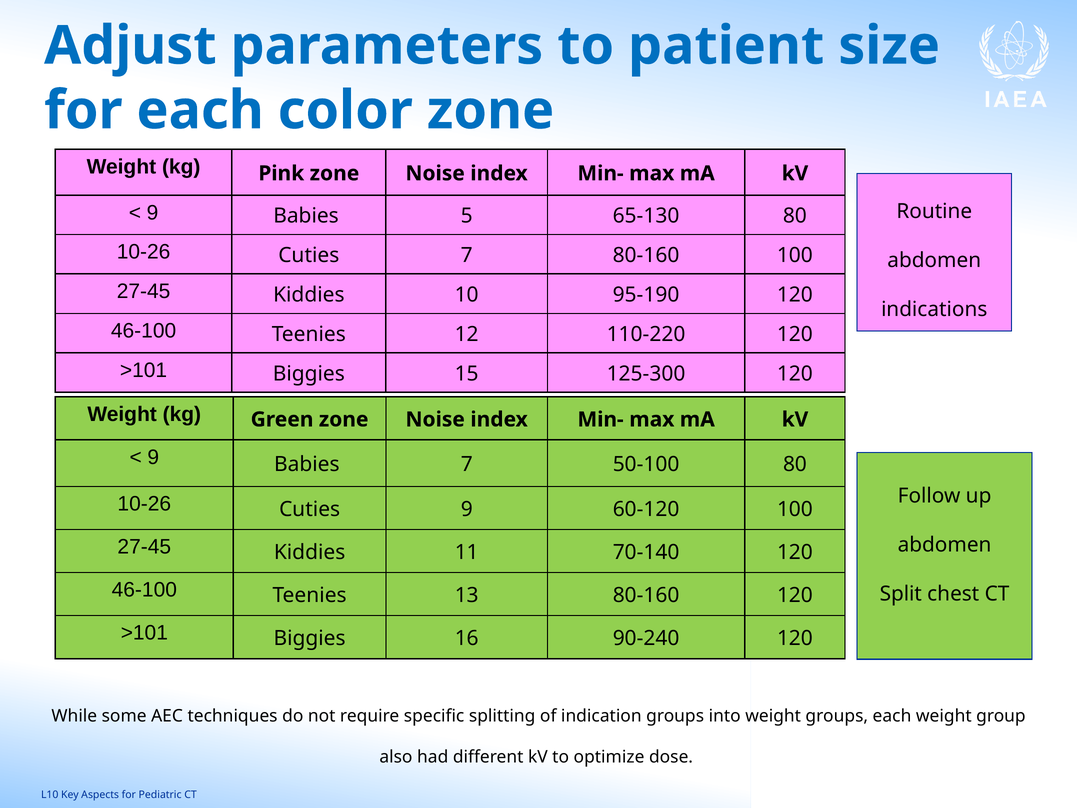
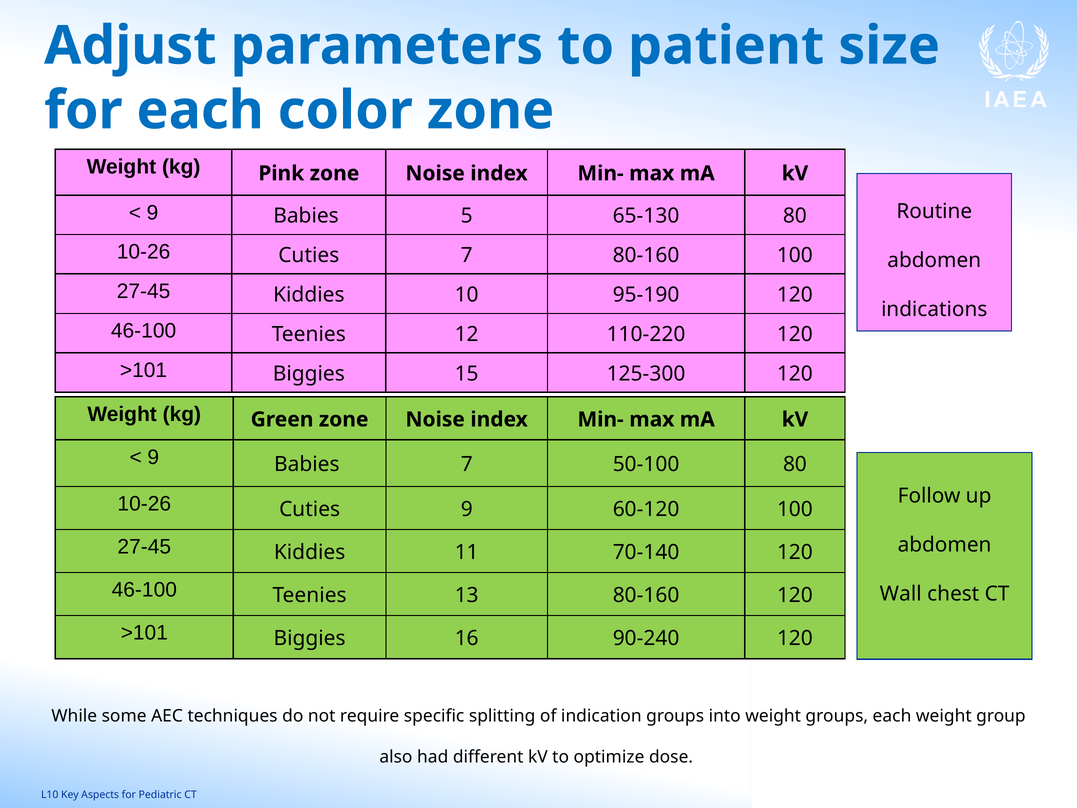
Split: Split -> Wall
